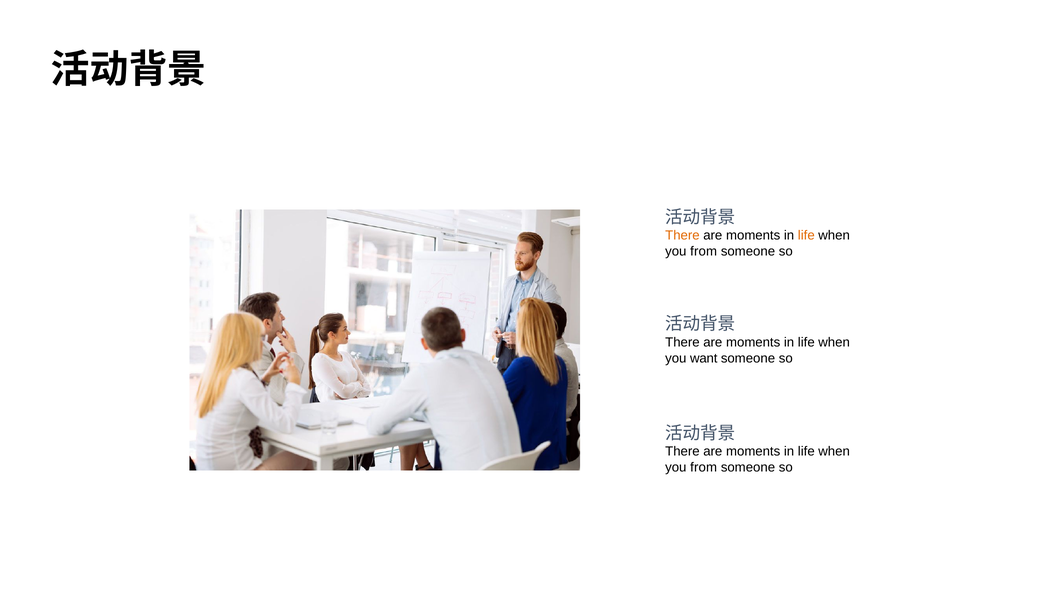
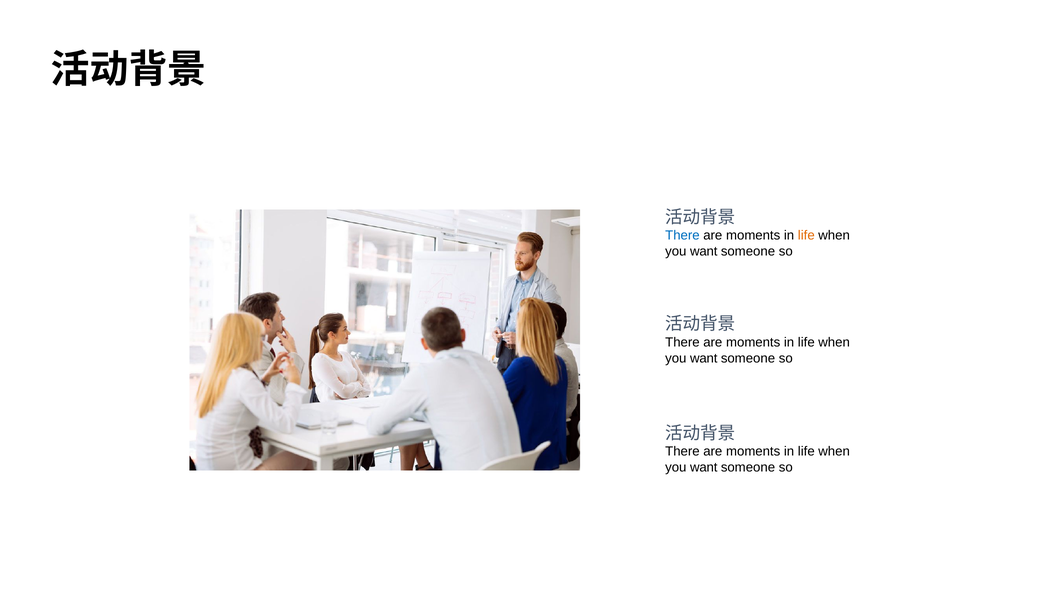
There at (682, 235) colour: orange -> blue
from at (704, 251): from -> want
from at (704, 467): from -> want
